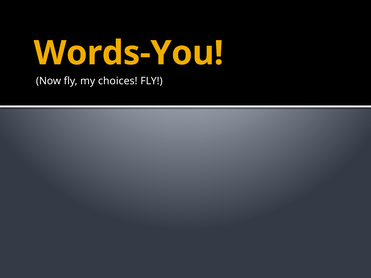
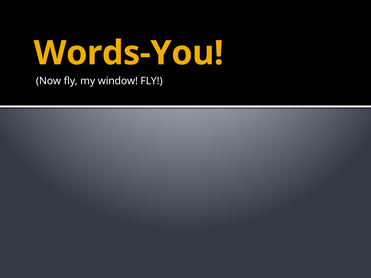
choices: choices -> window
